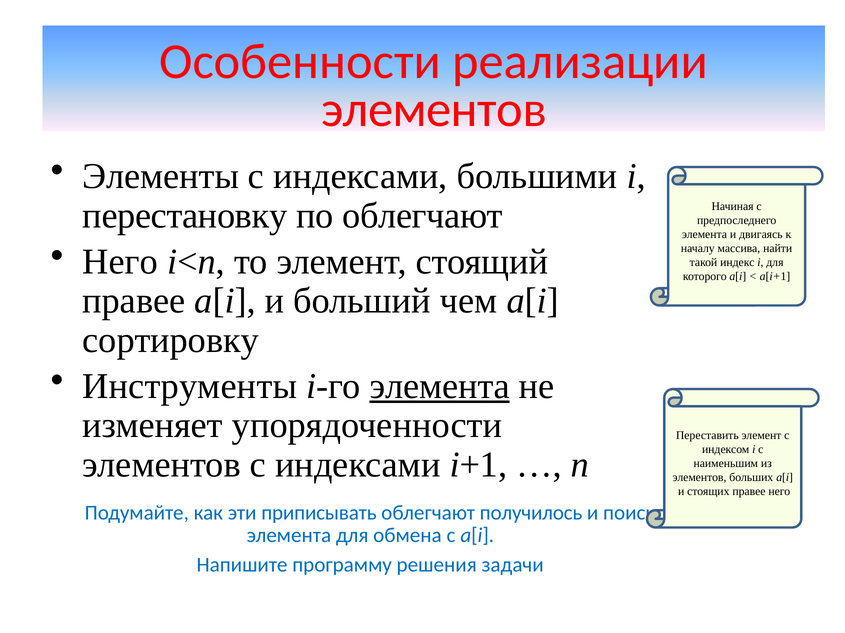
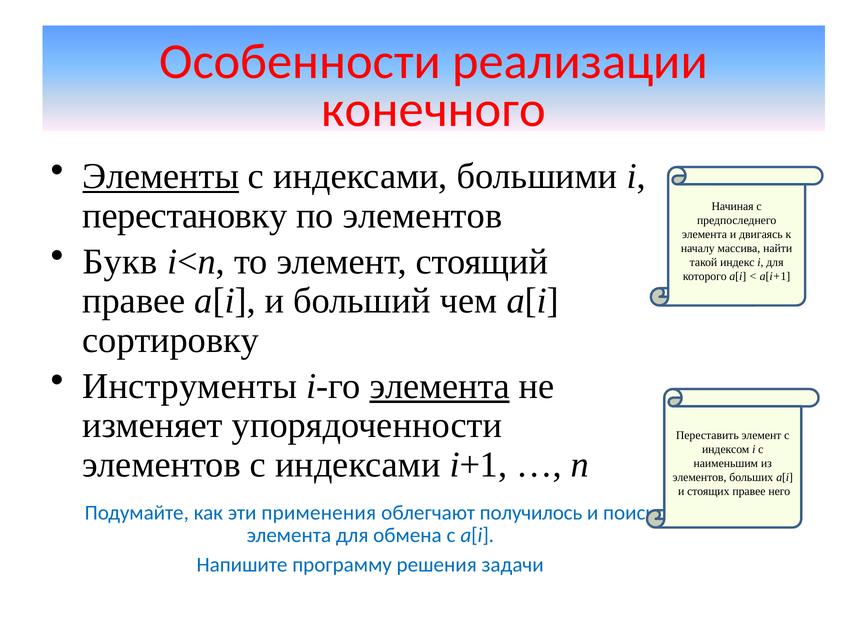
элементов at (434, 110): элементов -> конечного
Элементы underline: none -> present
по облегчают: облегчают -> элементов
Него at (120, 262): Него -> Букв
приписывать: приписывать -> применения
